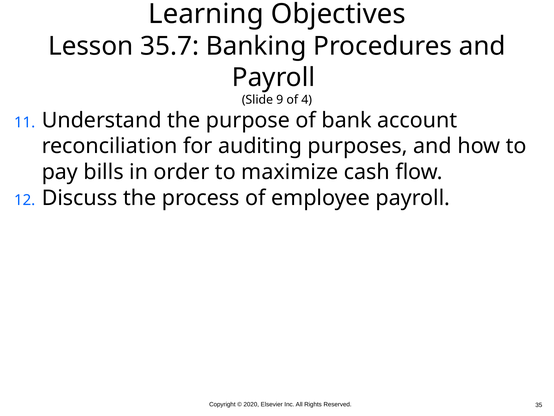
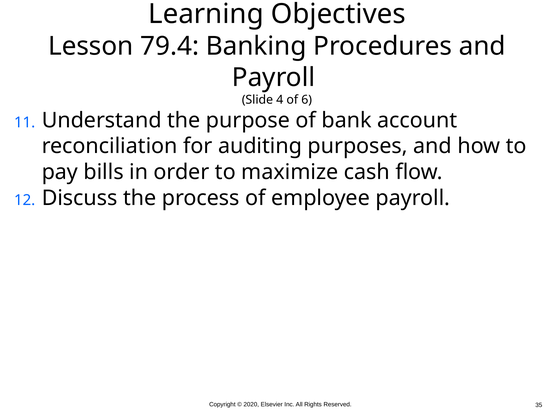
35.7: 35.7 -> 79.4
9: 9 -> 4
4: 4 -> 6
